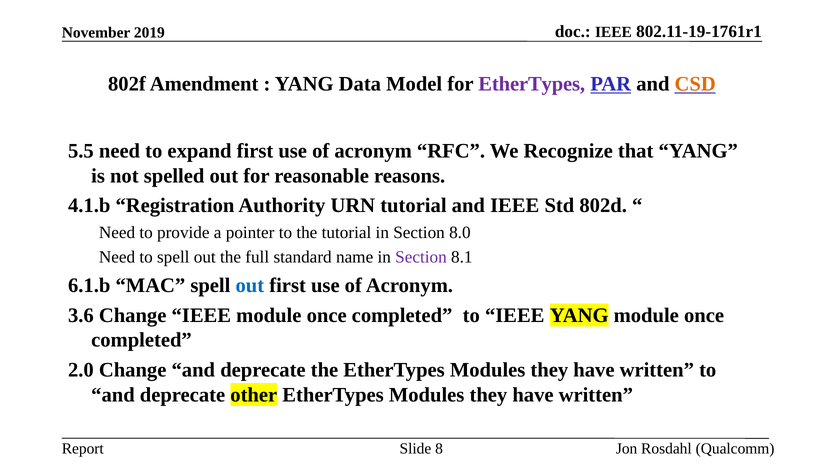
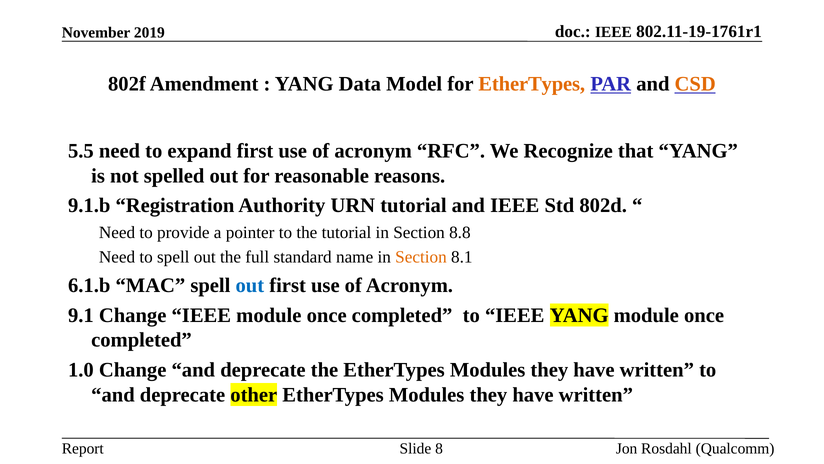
EtherTypes at (532, 84) colour: purple -> orange
4.1.b: 4.1.b -> 9.1.b
8.0: 8.0 -> 8.8
Section at (421, 257) colour: purple -> orange
3.6: 3.6 -> 9.1
2.0: 2.0 -> 1.0
